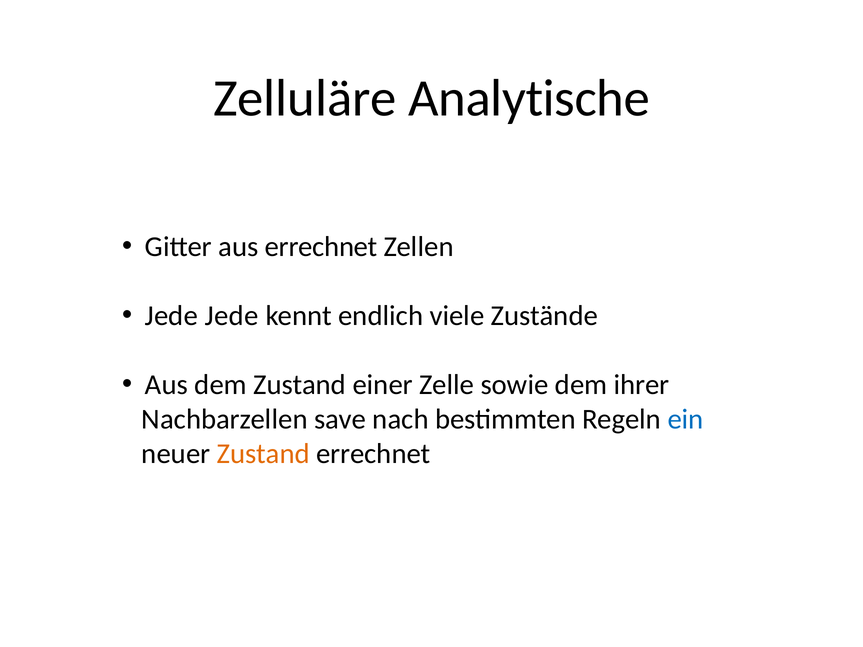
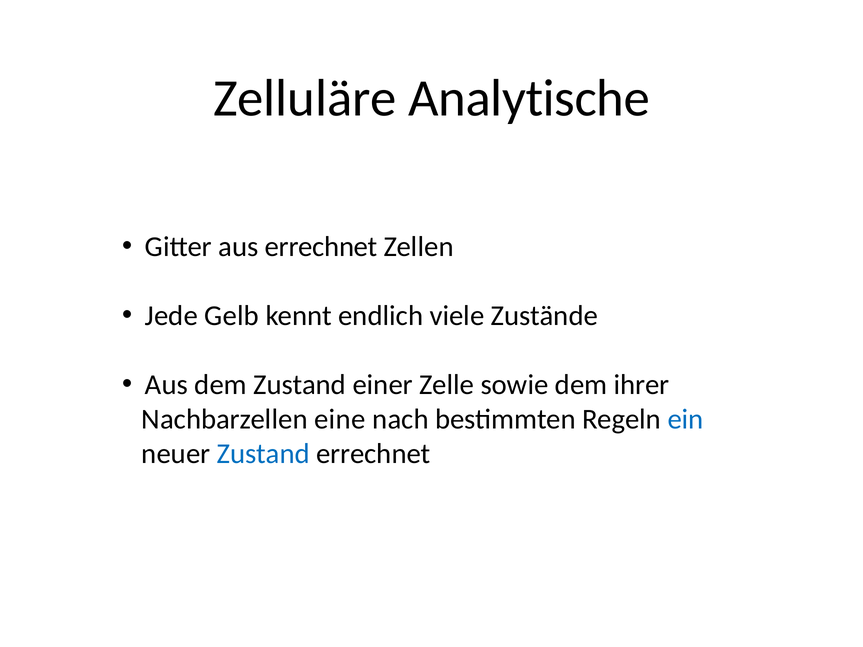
Jede Jede: Jede -> Gelb
save: save -> eine
Zustand at (263, 454) colour: orange -> blue
